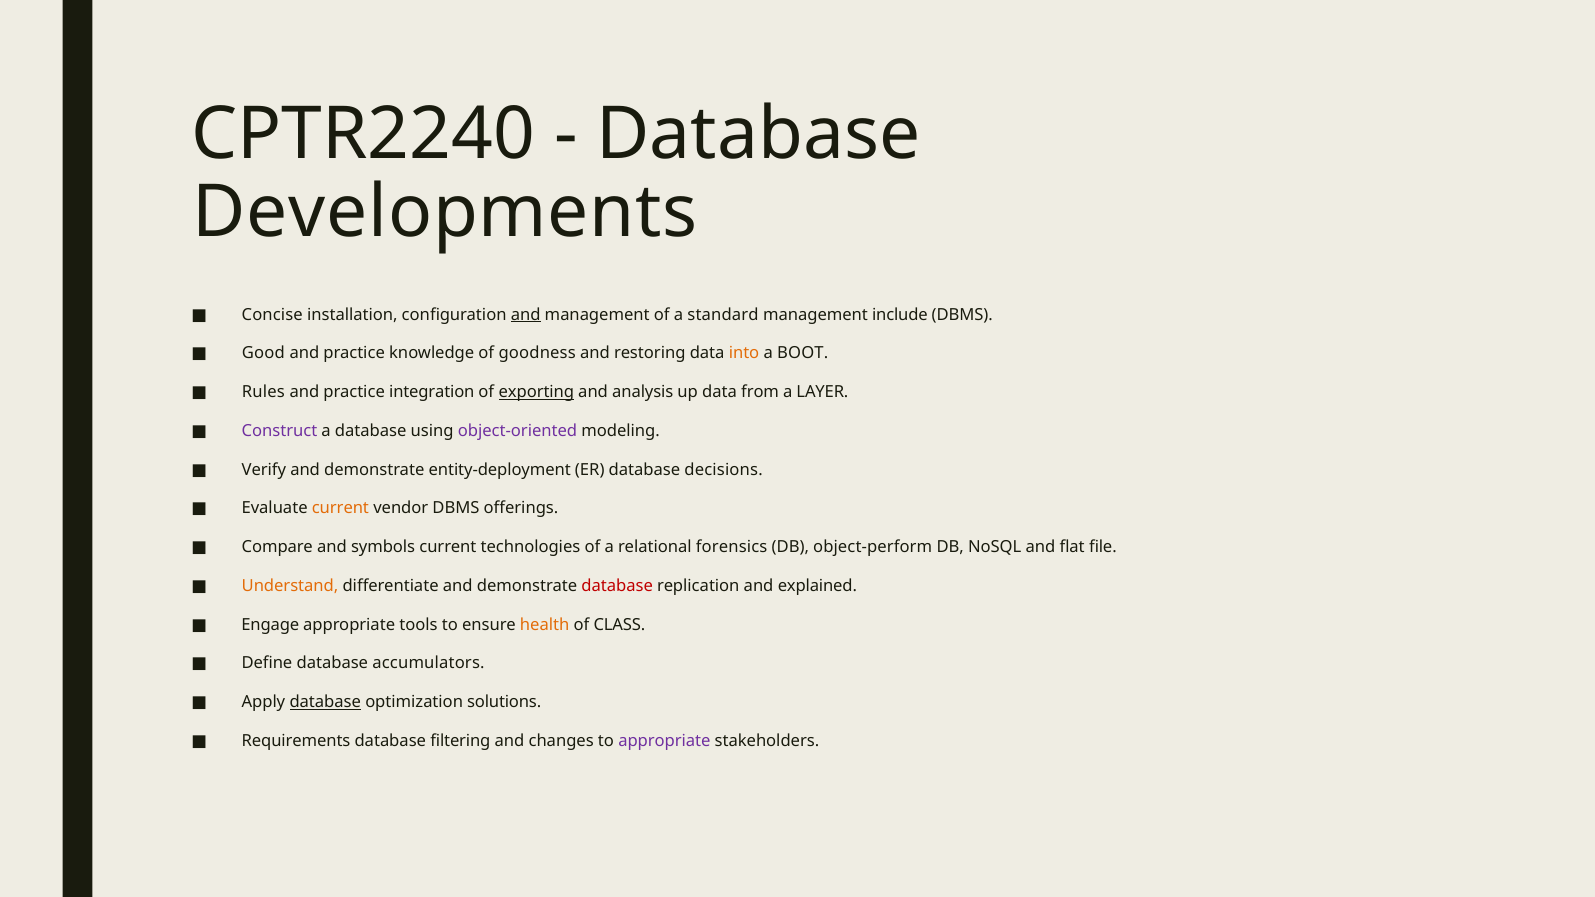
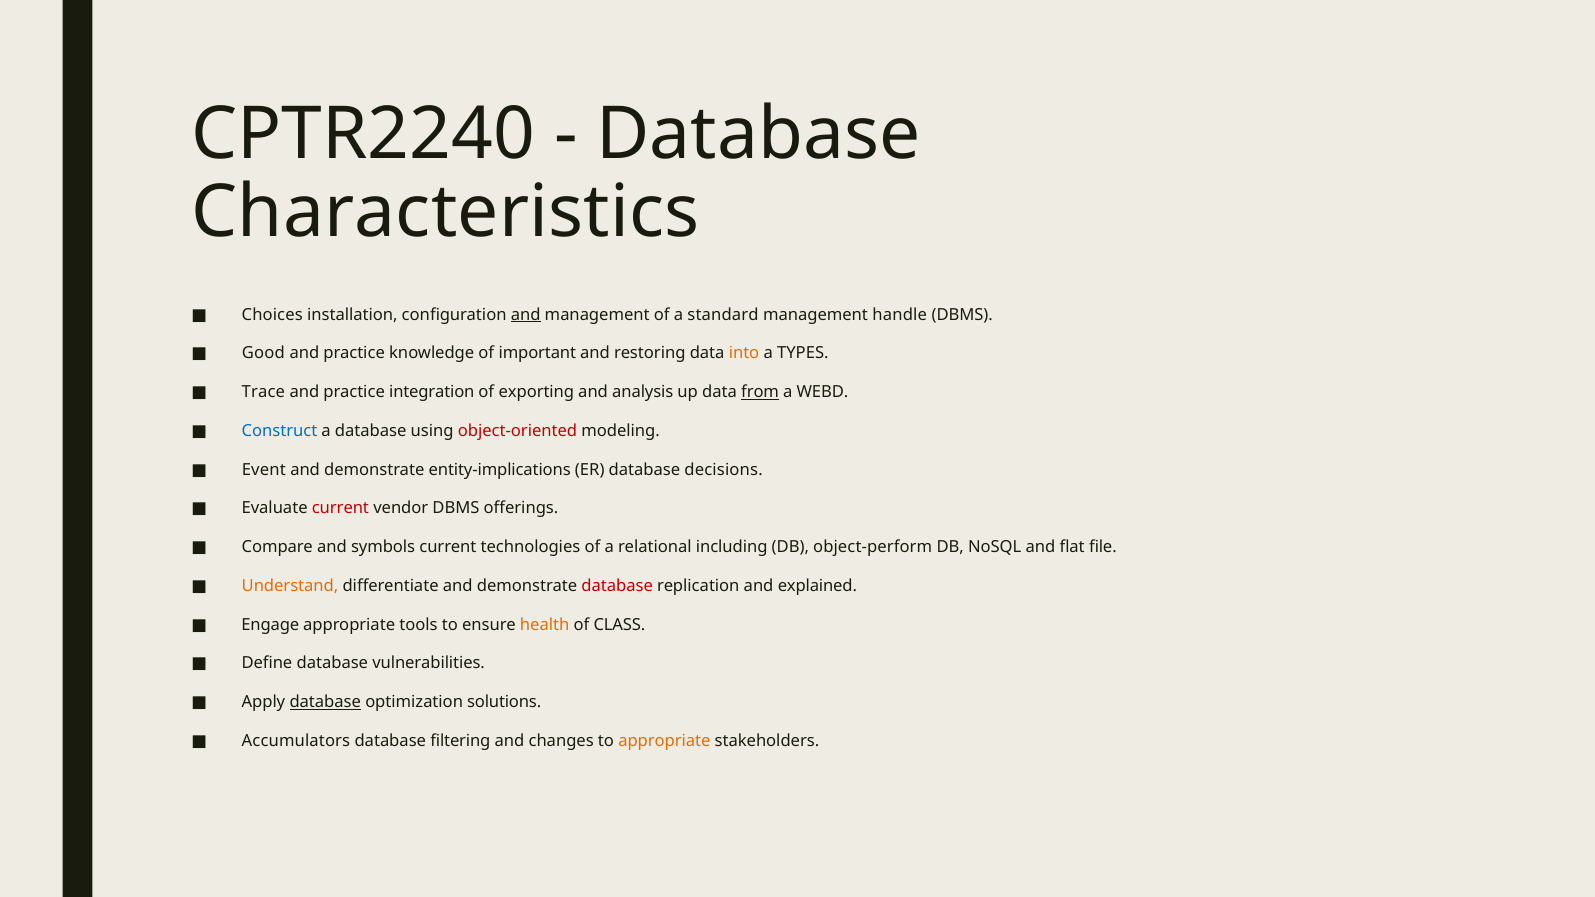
Developments: Developments -> Characteristics
Concise: Concise -> Choices
include: include -> handle
goodness: goodness -> important
BOOT: BOOT -> TYPES
Rules: Rules -> Trace
exporting underline: present -> none
from underline: none -> present
LAYER: LAYER -> WEBD
Construct colour: purple -> blue
object-oriented colour: purple -> red
Verify: Verify -> Event
entity-deployment: entity-deployment -> entity-implications
current at (340, 508) colour: orange -> red
forensics: forensics -> including
accumulators: accumulators -> vulnerabilities
Requirements: Requirements -> Accumulators
appropriate at (664, 741) colour: purple -> orange
